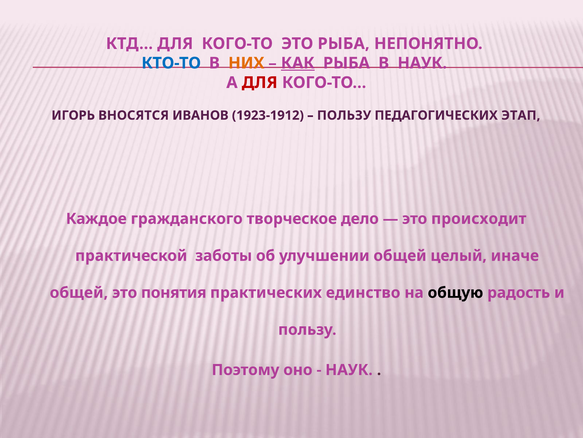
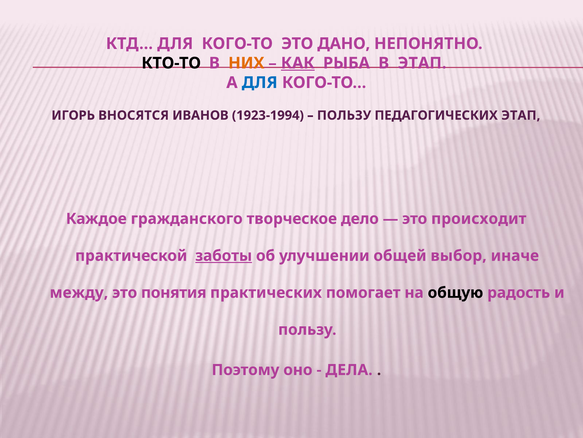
ЭТО РЫБА: РЫБА -> ДАНО
КТО-ТО colour: blue -> black
В НАУК: НАУК -> ЭТАП
ДЛЯ at (260, 82) colour: red -> blue
1923-1912: 1923-1912 -> 1923-1994
заботы underline: none -> present
целый: целый -> выбор
общей at (79, 292): общей -> между
единство: единство -> помогает
НАУК at (349, 369): НАУК -> ДЕЛА
